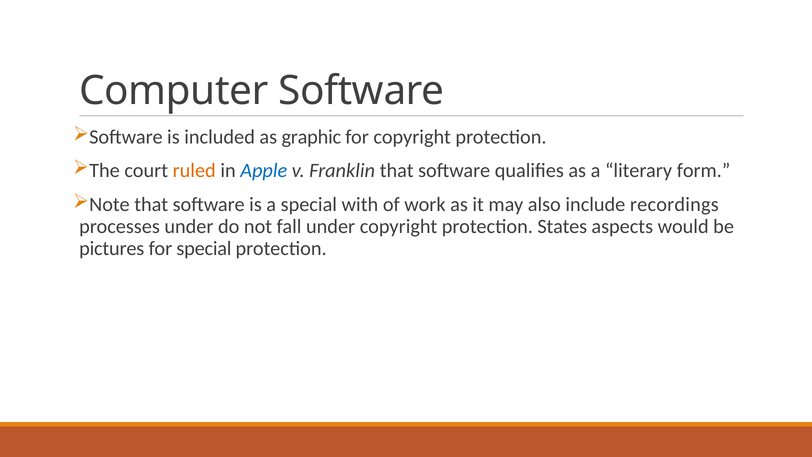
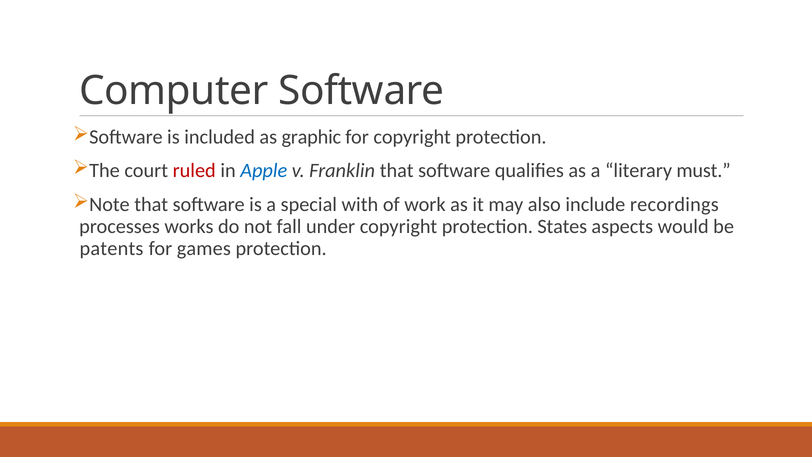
ruled colour: orange -> red
form: form -> must
processes under: under -> works
pictures: pictures -> patents
for special: special -> games
